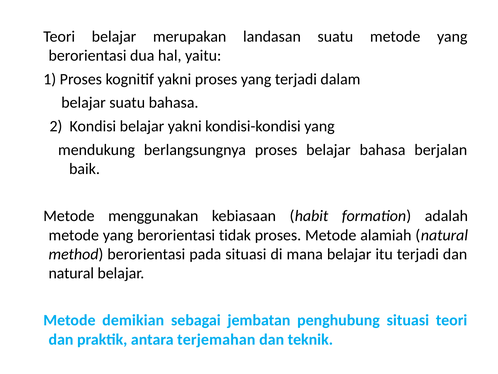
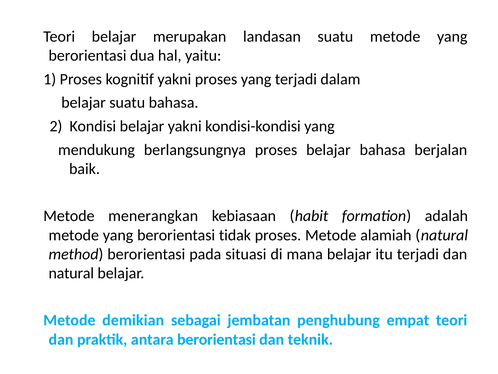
menggunakan: menggunakan -> menerangkan
penghubung situasi: situasi -> empat
antara terjemahan: terjemahan -> berorientasi
